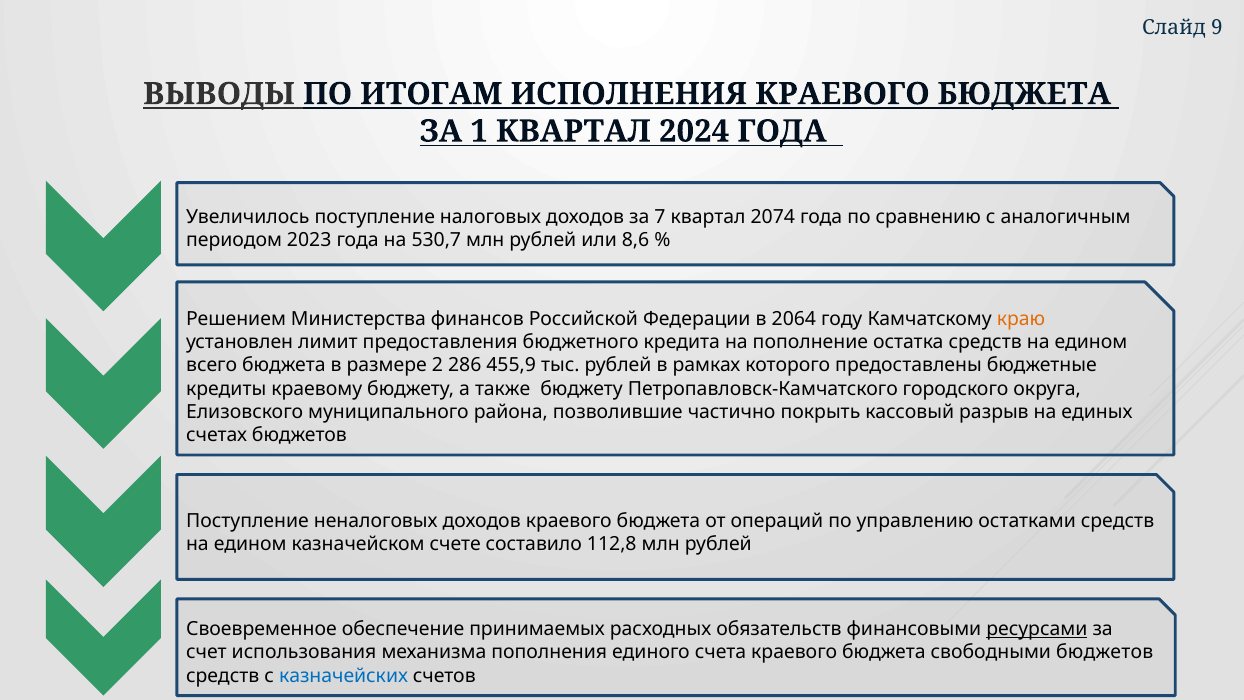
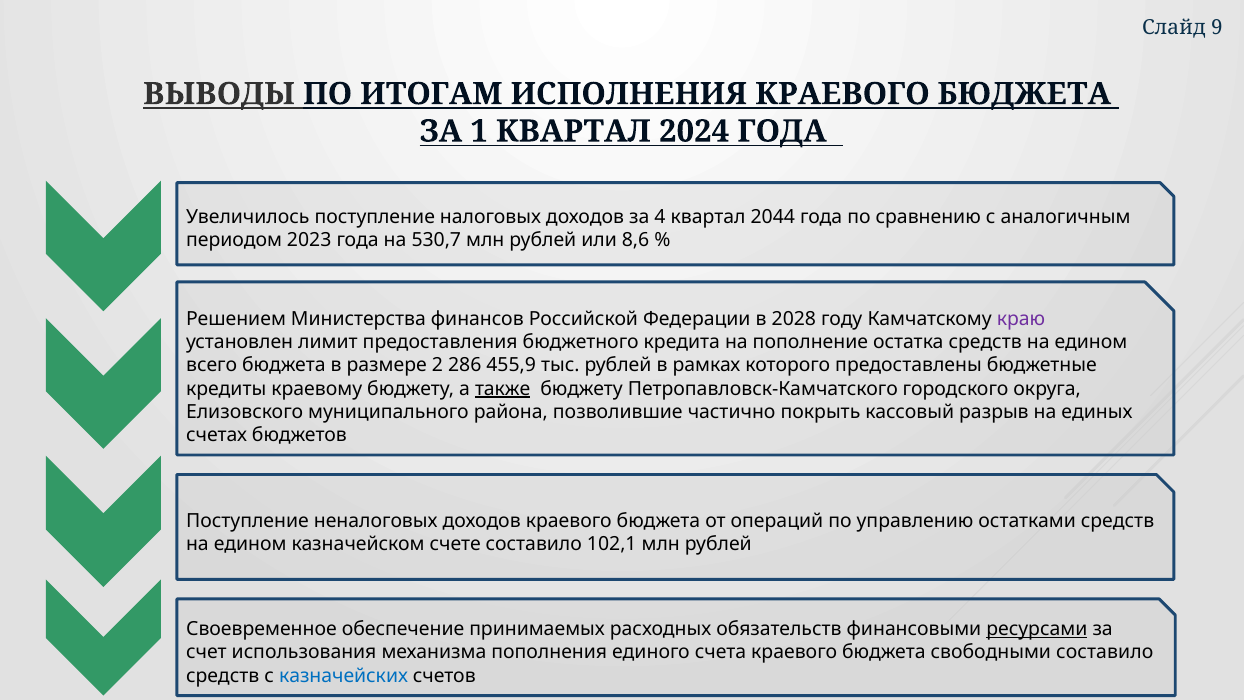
7: 7 -> 4
2074: 2074 -> 2044
2064: 2064 -> 2028
краю colour: orange -> purple
также underline: none -> present
112,8: 112,8 -> 102,1
свободными бюджетов: бюджетов -> составило
